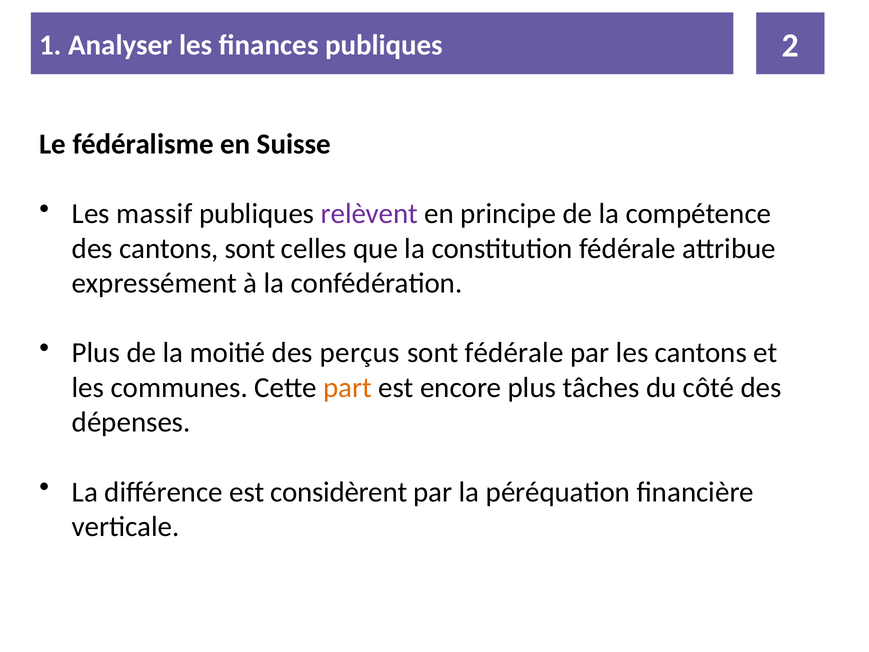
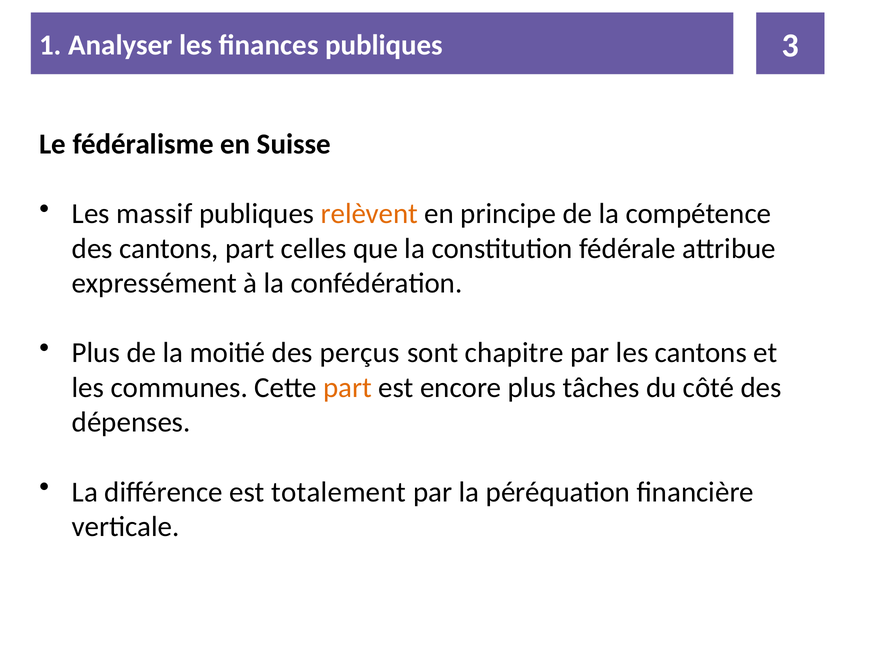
2: 2 -> 3
relèvent colour: purple -> orange
cantons sont: sont -> part
sont fédérale: fédérale -> chapitre
considèrent: considèrent -> totalement
